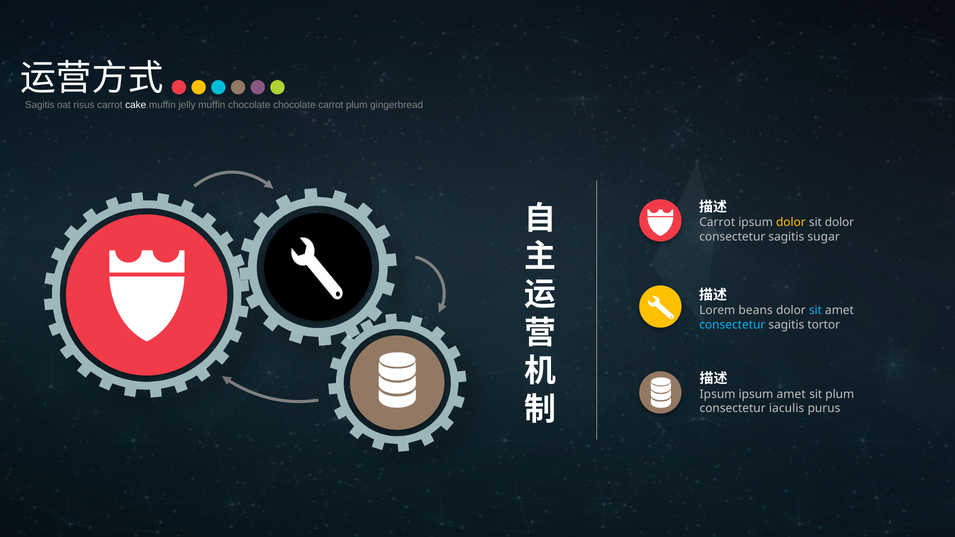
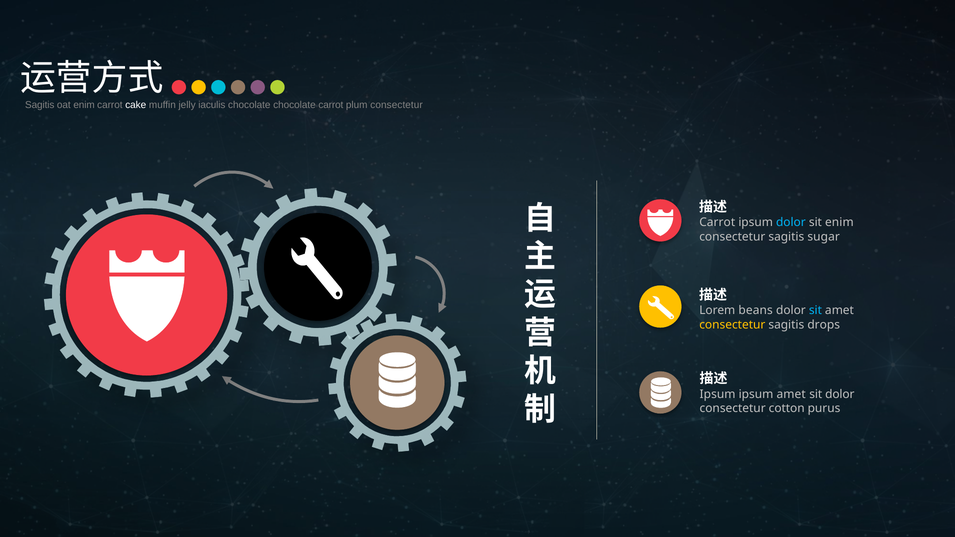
oat risus: risus -> enim
jelly muffin: muffin -> iaculis
plum gingerbread: gingerbread -> consectetur
dolor at (791, 222) colour: yellow -> light blue
sit dolor: dolor -> enim
consectetur at (732, 325) colour: light blue -> yellow
tortor: tortor -> drops
sit plum: plum -> dolor
iaculis: iaculis -> cotton
